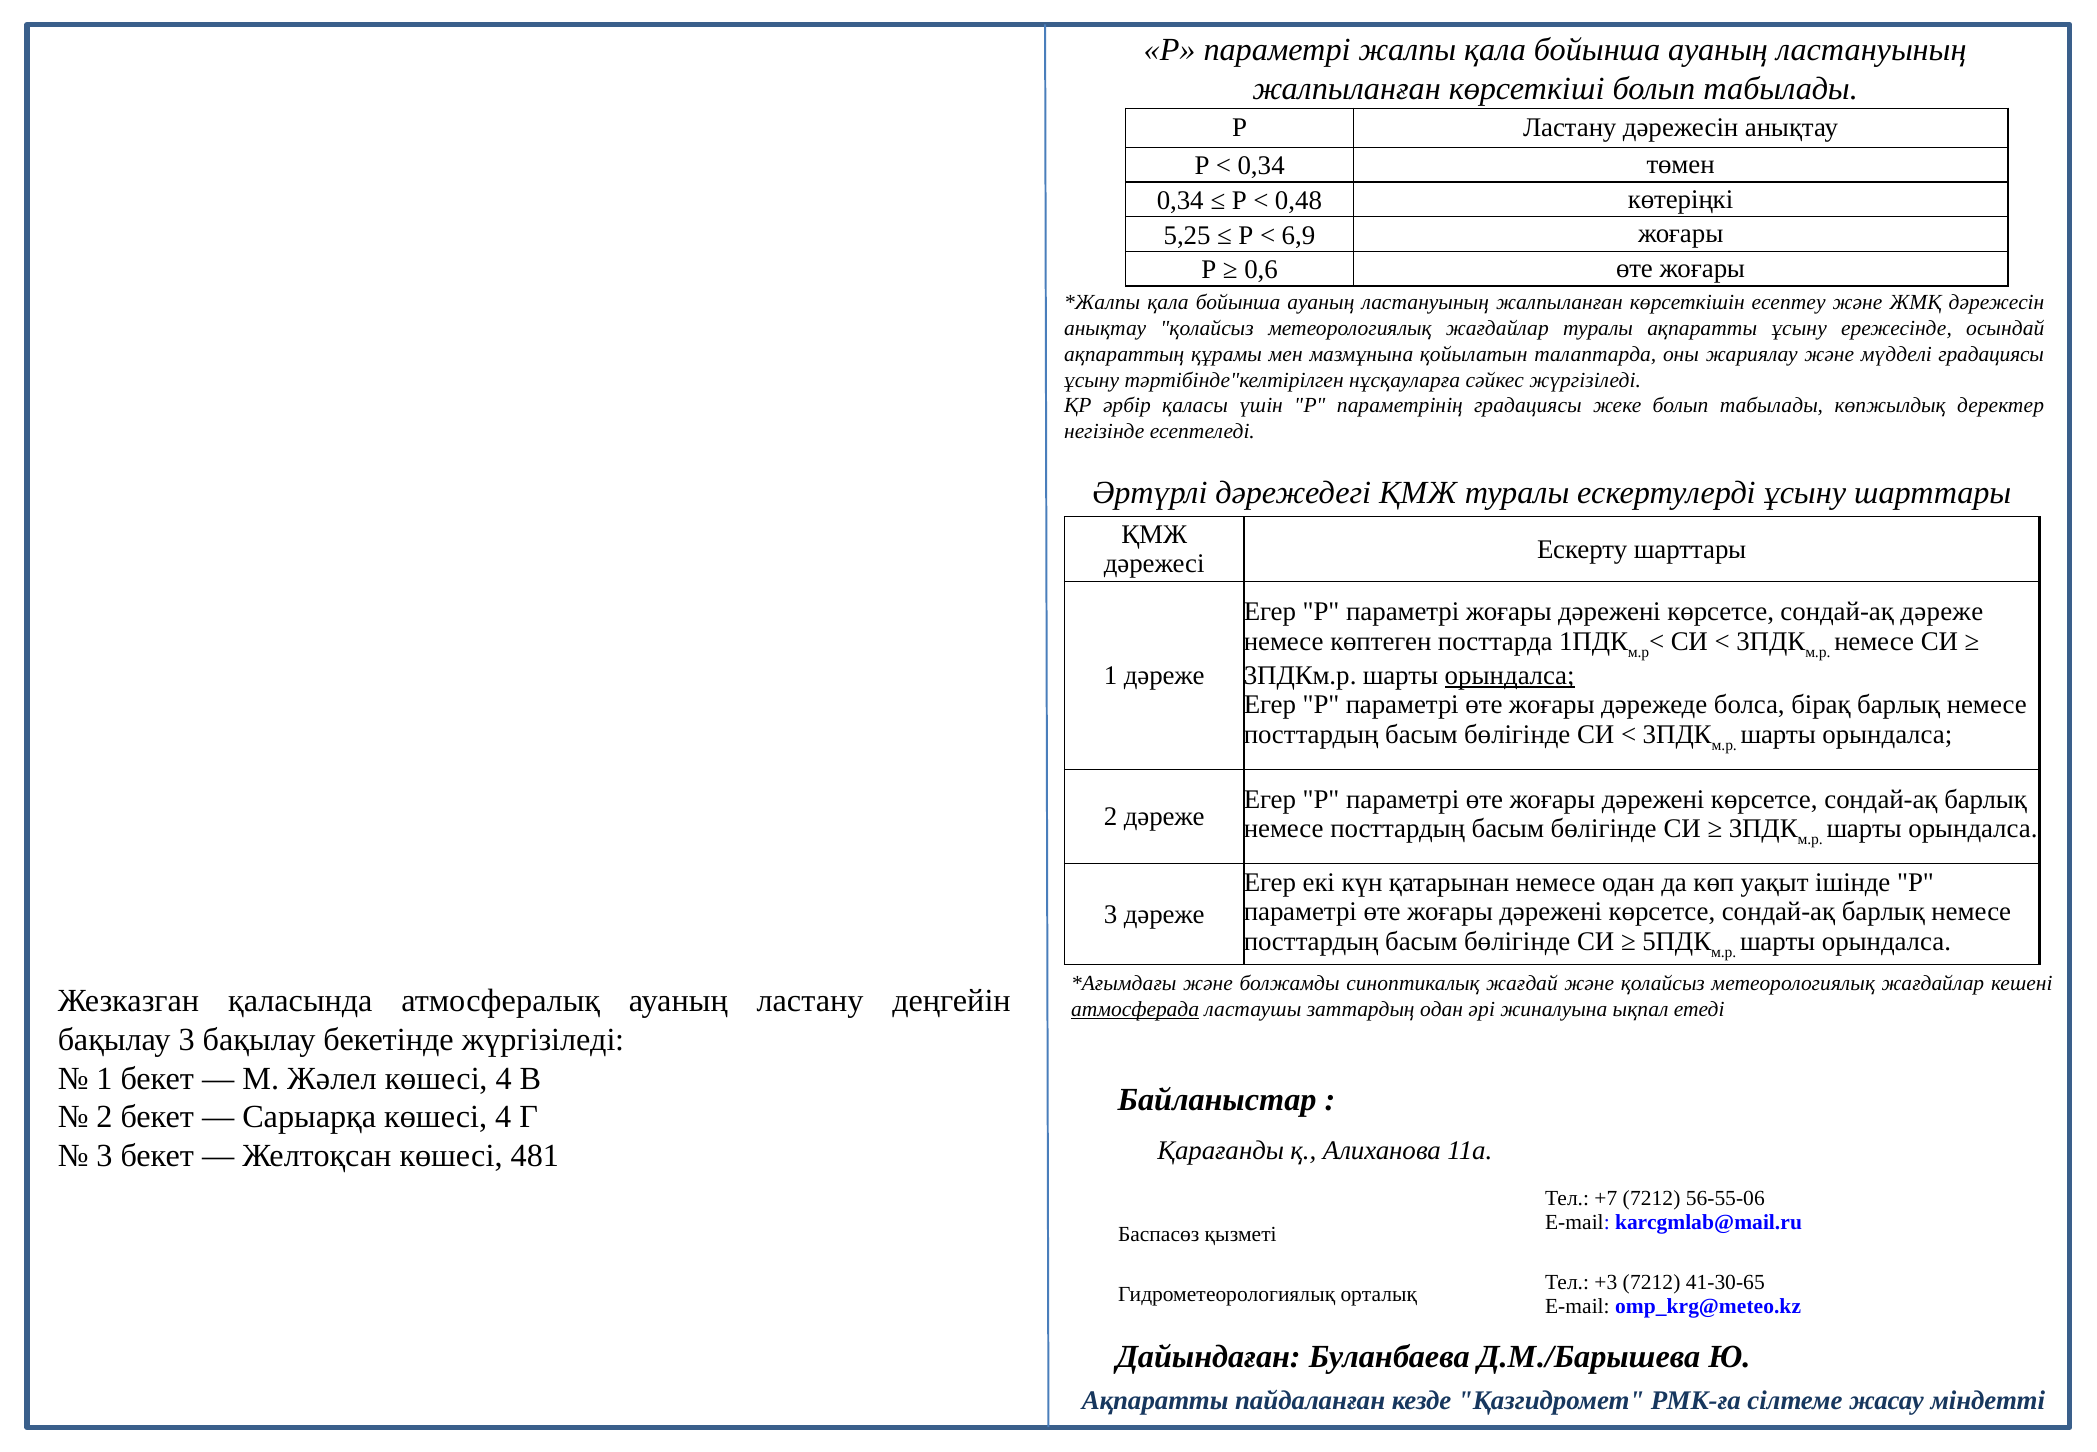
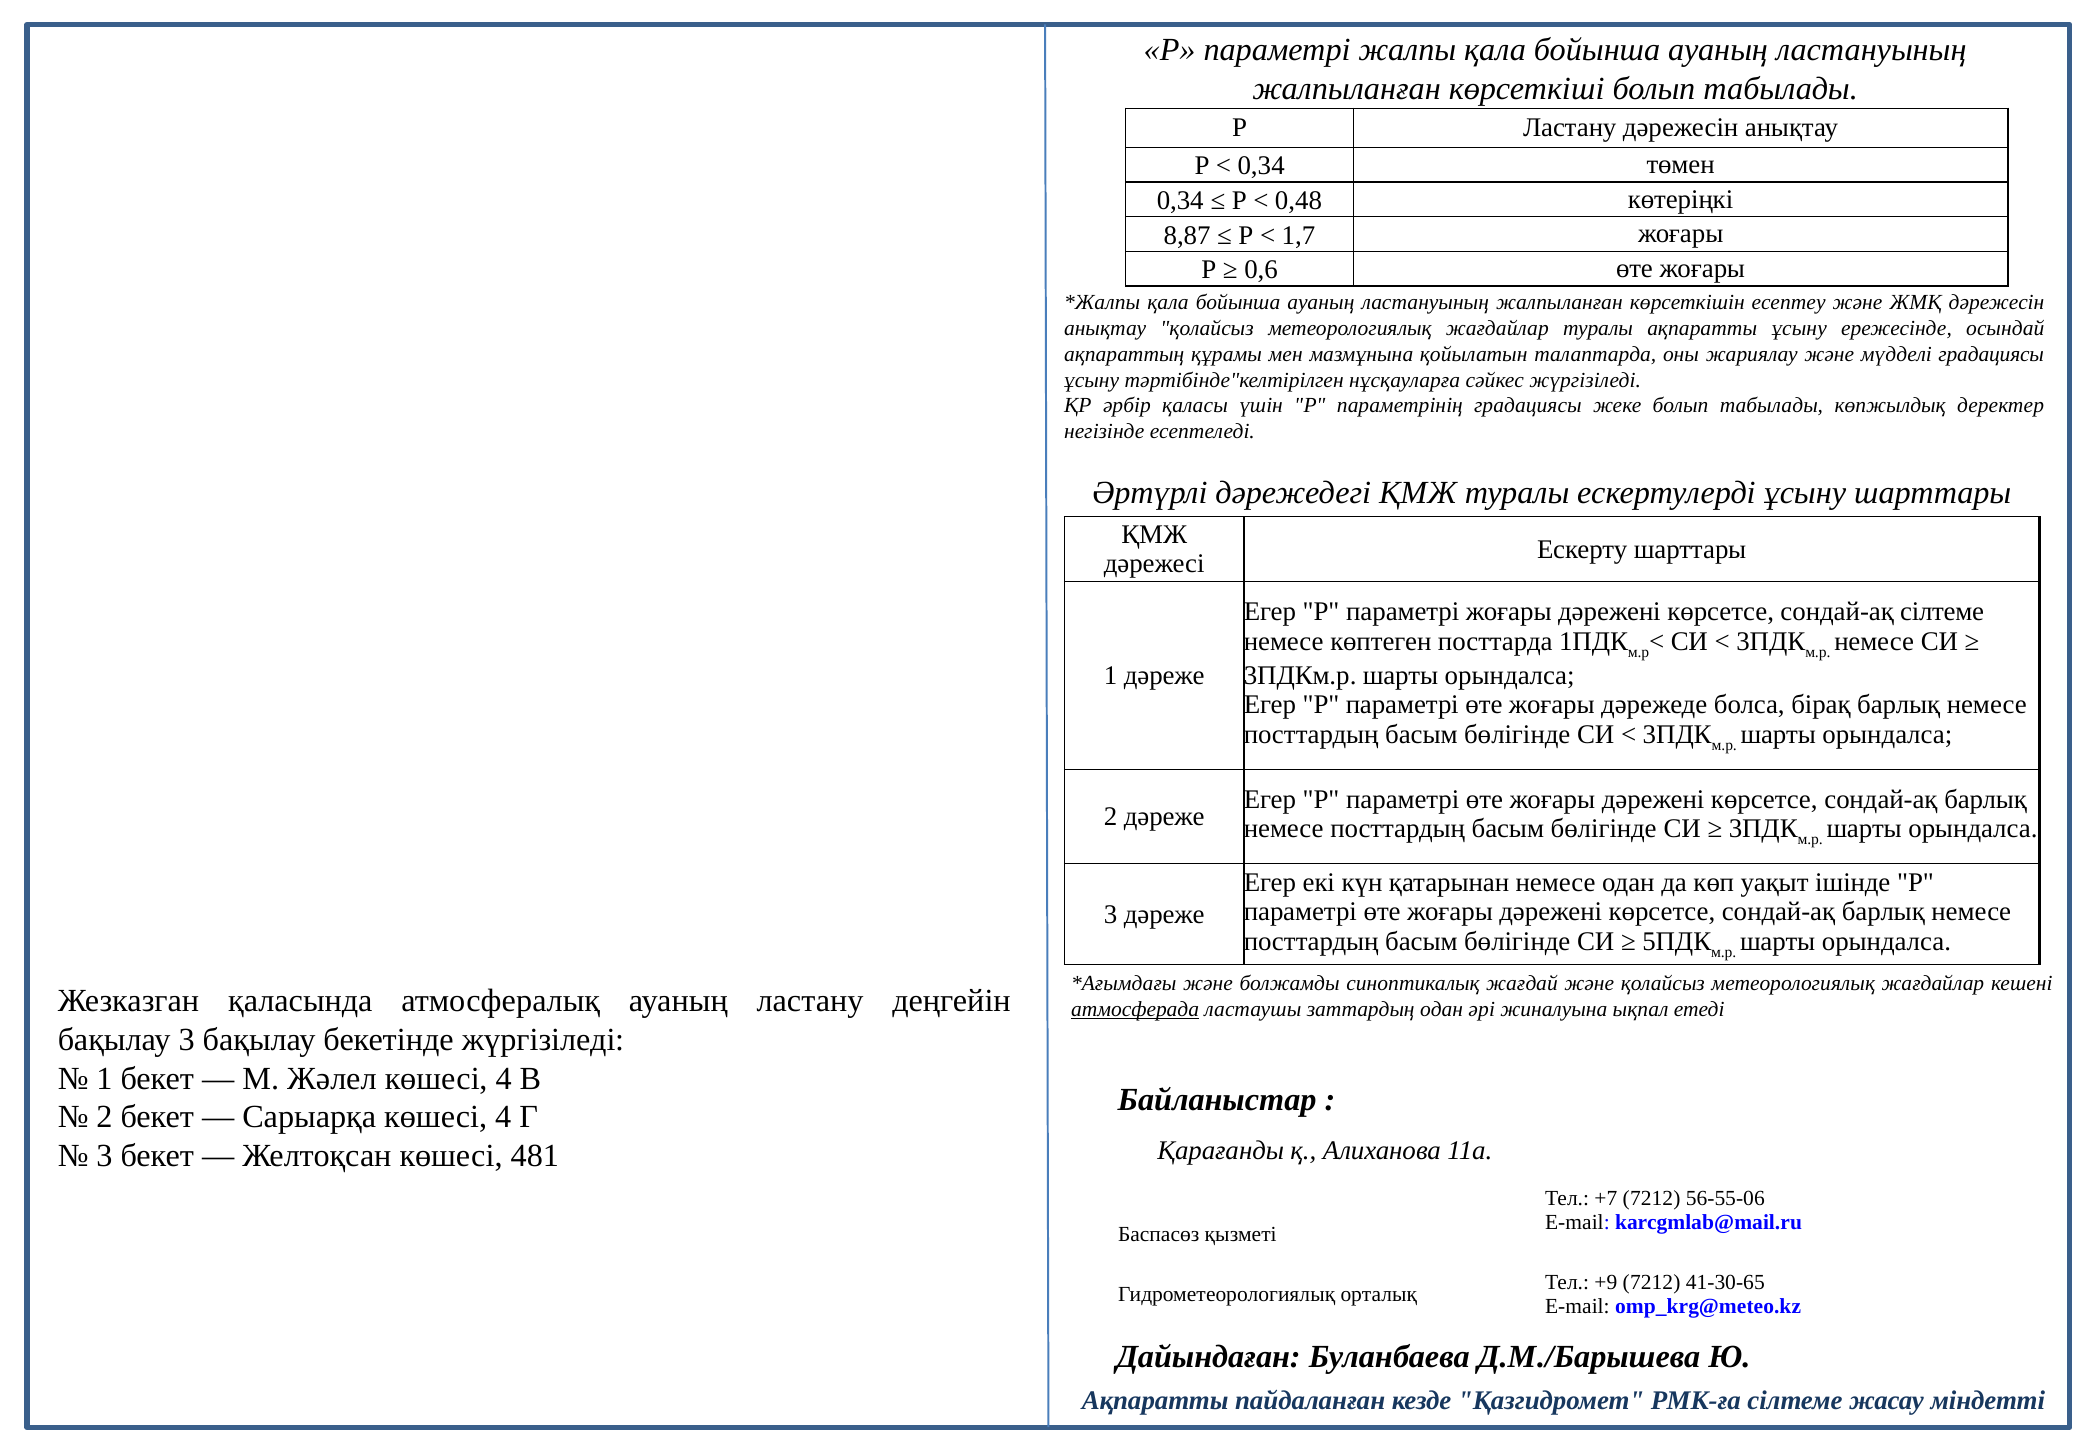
5,25: 5,25 -> 8,87
6,9: 6,9 -> 1,7
сондай-ақ дәреже: дәреже -> сілтеме
орындалса at (1510, 675) underline: present -> none
+3: +3 -> +9
